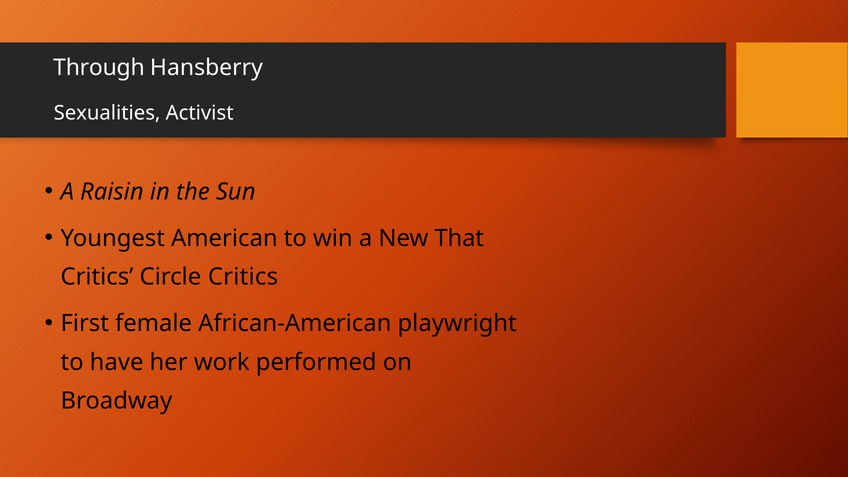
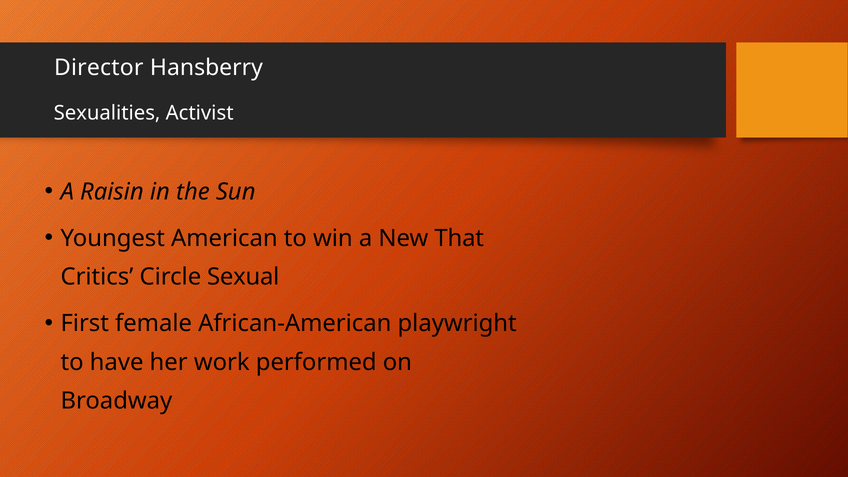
Through: Through -> Director
Circle Critics: Critics -> Sexual
